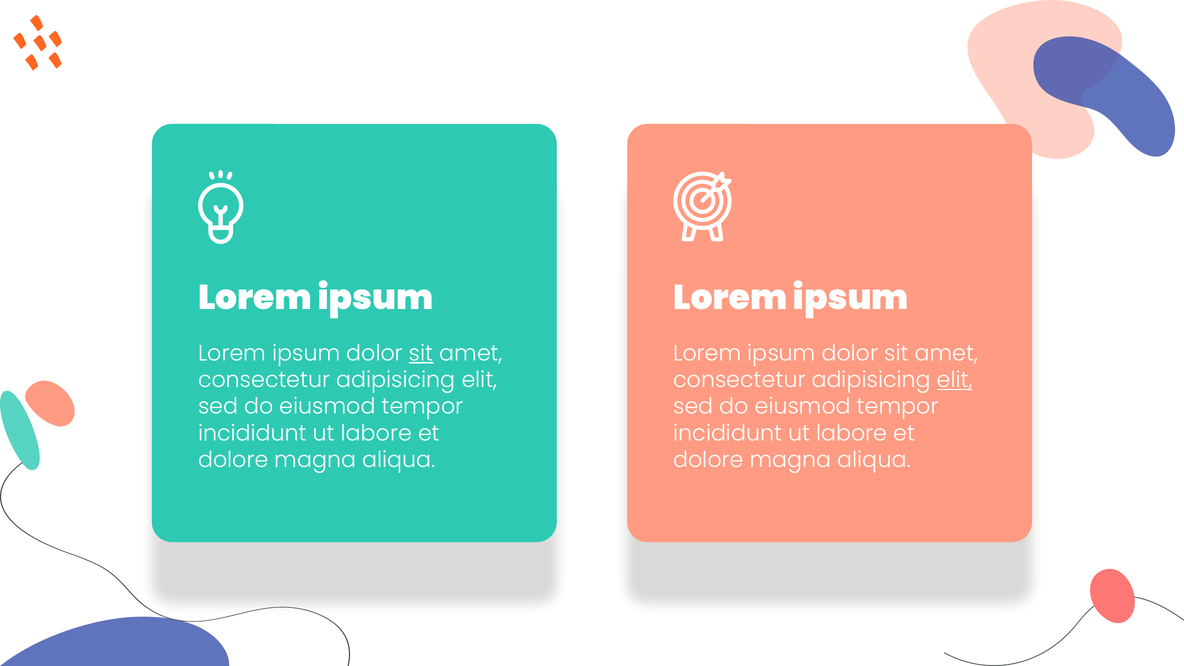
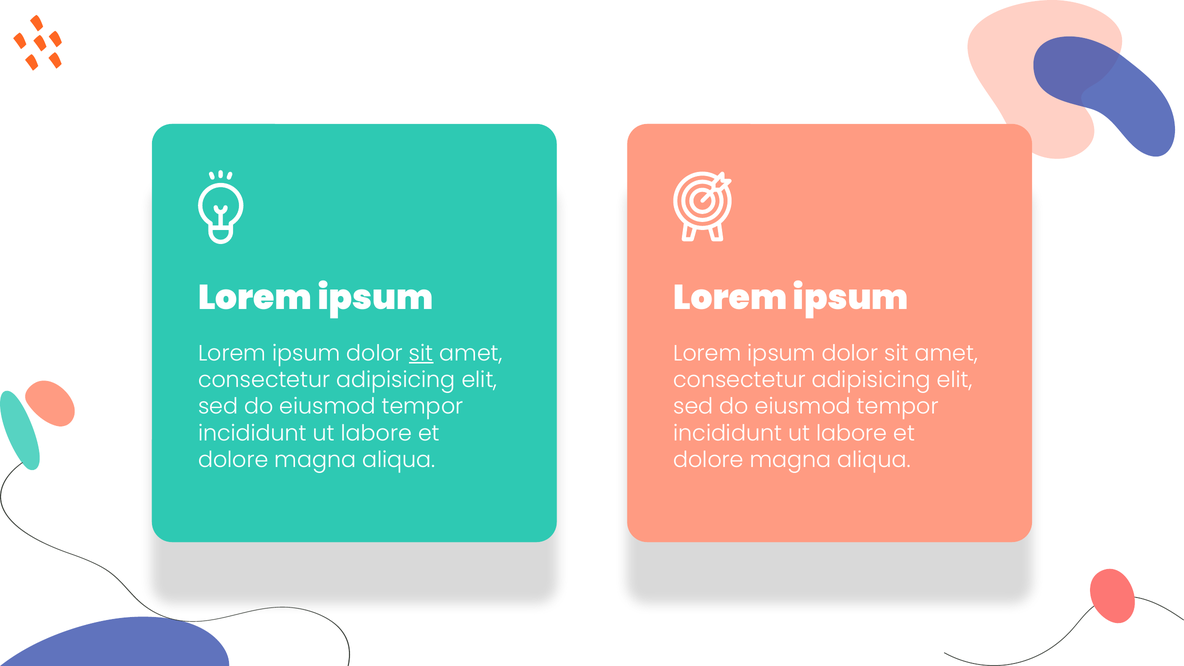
elit at (955, 380) underline: present -> none
